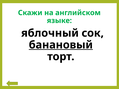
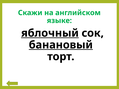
яблочный underline: none -> present
